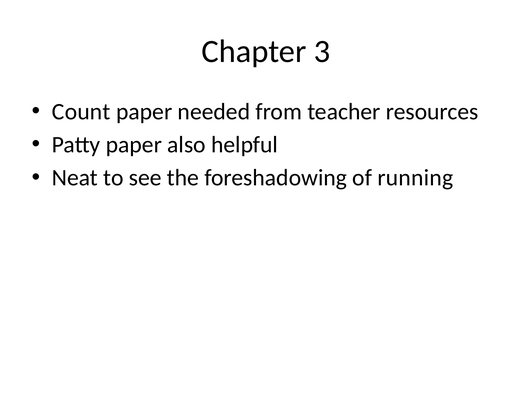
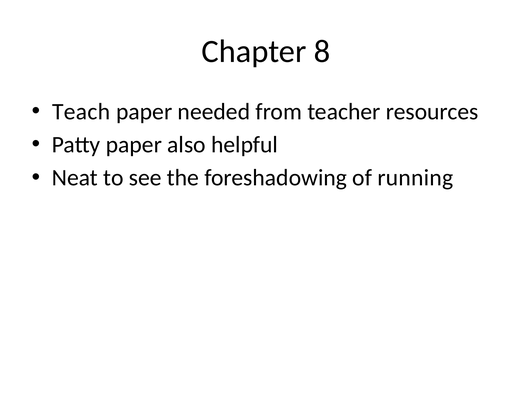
3: 3 -> 8
Count: Count -> Teach
